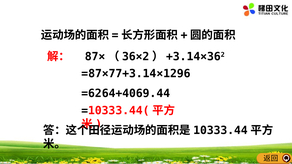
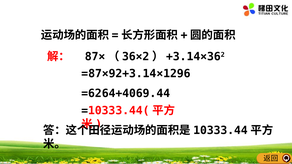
=87×77+3.14×1296: =87×77+3.14×1296 -> =87×92+3.14×1296
